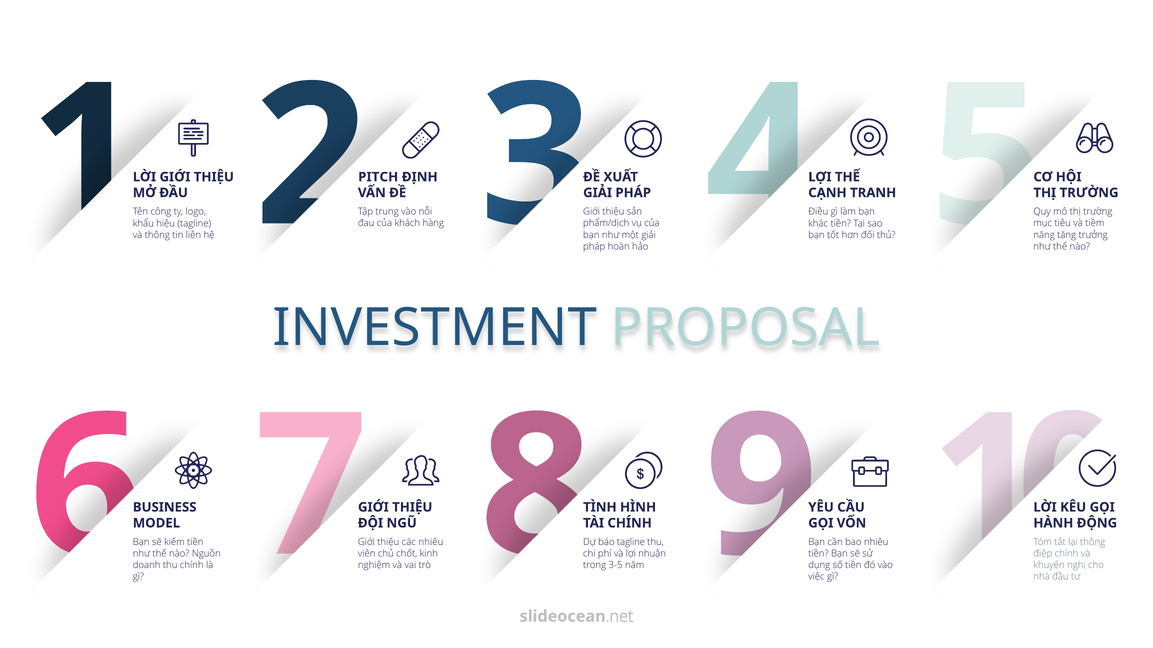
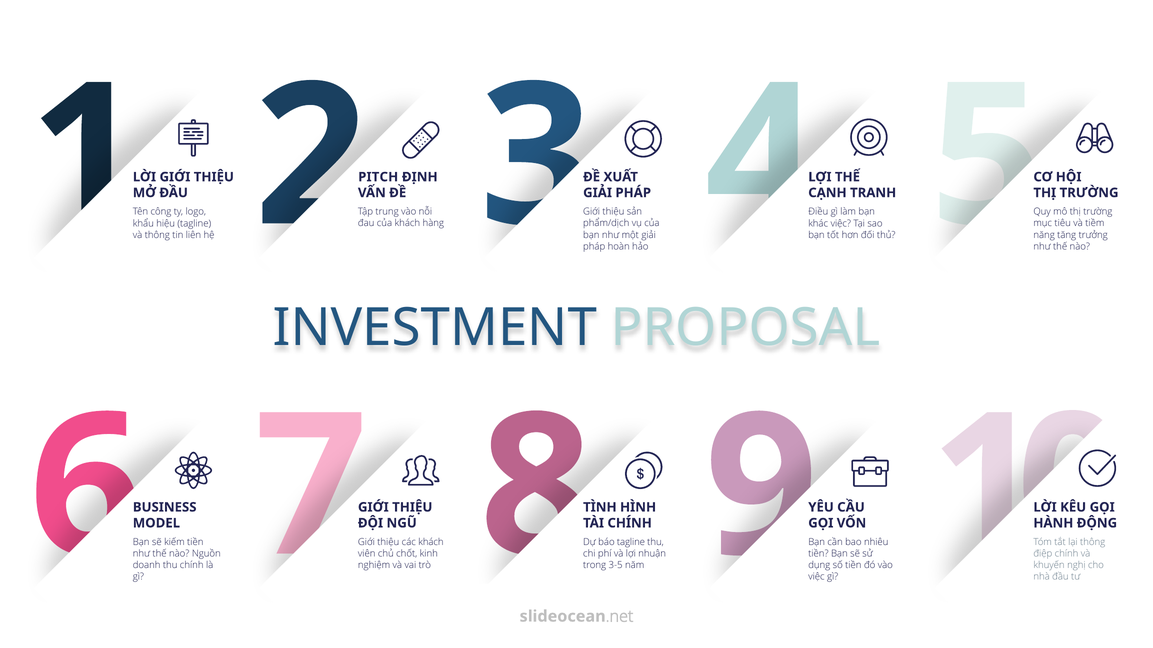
tiền at (841, 224): tiền -> việc
các nhiêu: nhiêu -> khách
